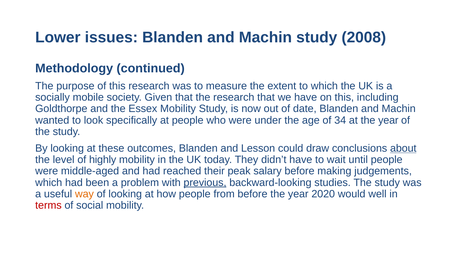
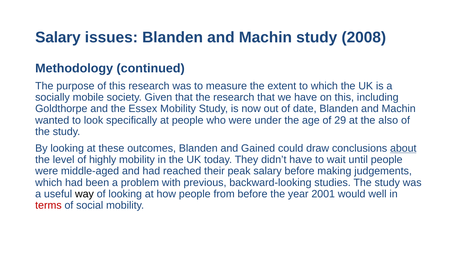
Lower at (58, 37): Lower -> Salary
34: 34 -> 29
at the year: year -> also
Lesson: Lesson -> Gained
previous underline: present -> none
way colour: orange -> black
2020: 2020 -> 2001
